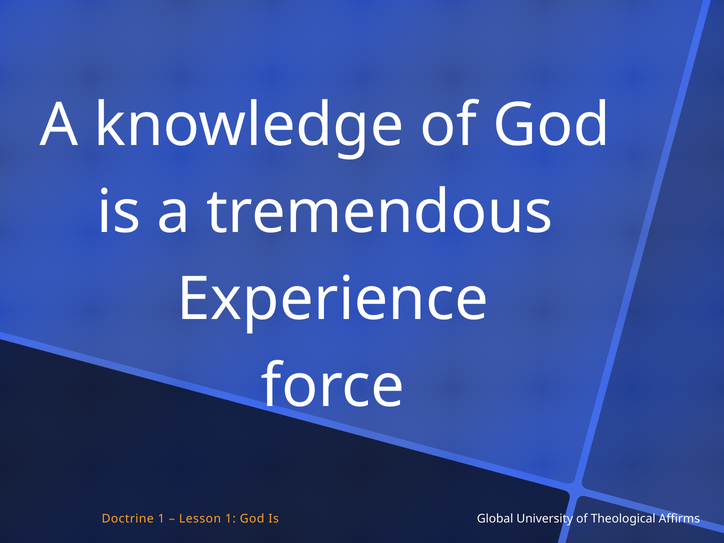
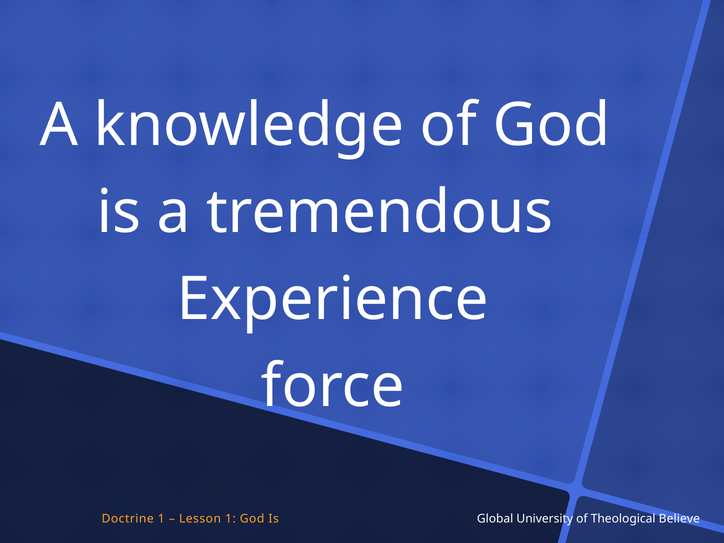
Affirms: Affirms -> Believe
